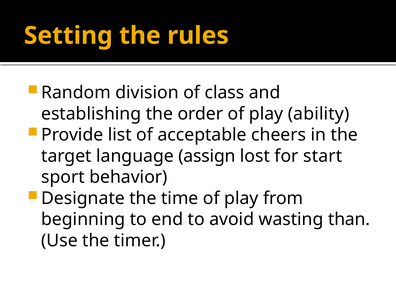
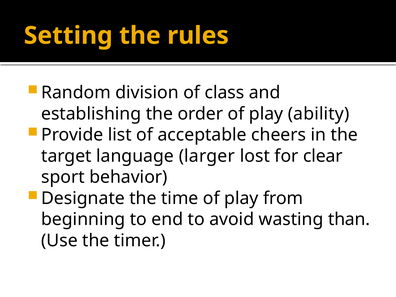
assign: assign -> larger
start: start -> clear
